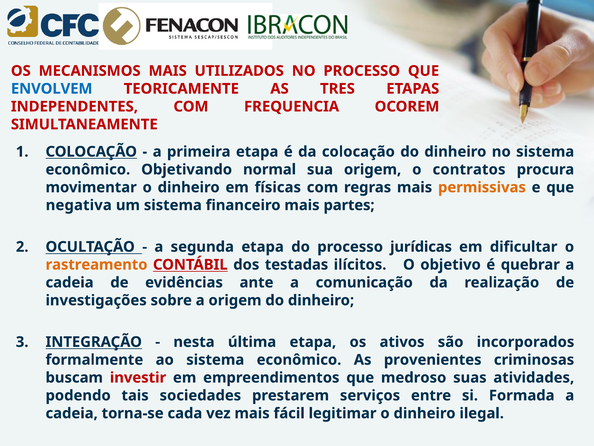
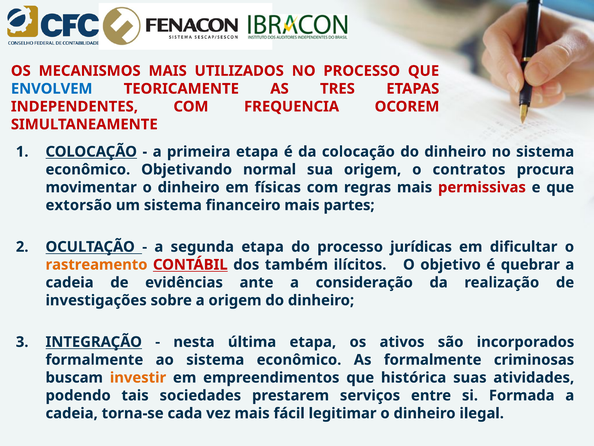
permissivas colour: orange -> red
negativa: negativa -> extorsão
testadas: testadas -> também
comunicação: comunicação -> consideração
As provenientes: provenientes -> formalmente
investir colour: red -> orange
medroso: medroso -> histórica
